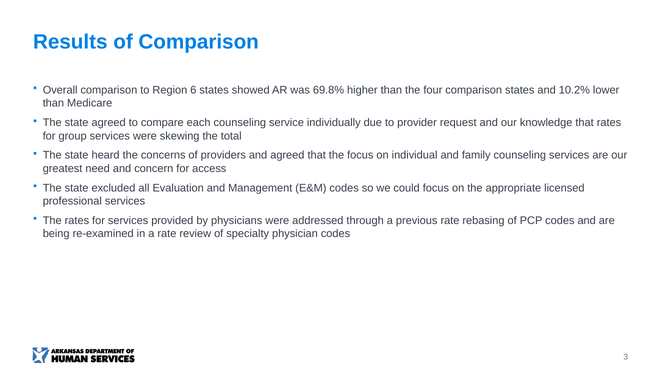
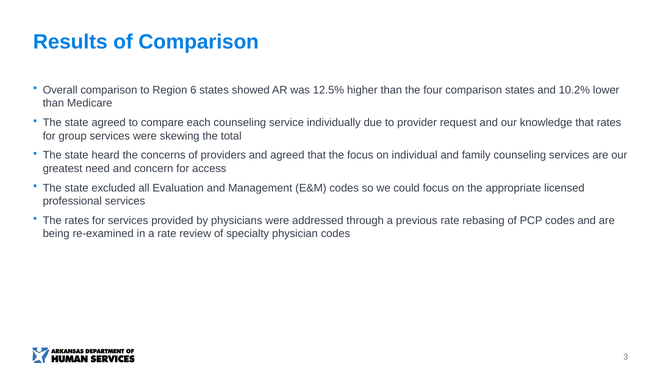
69.8%: 69.8% -> 12.5%
